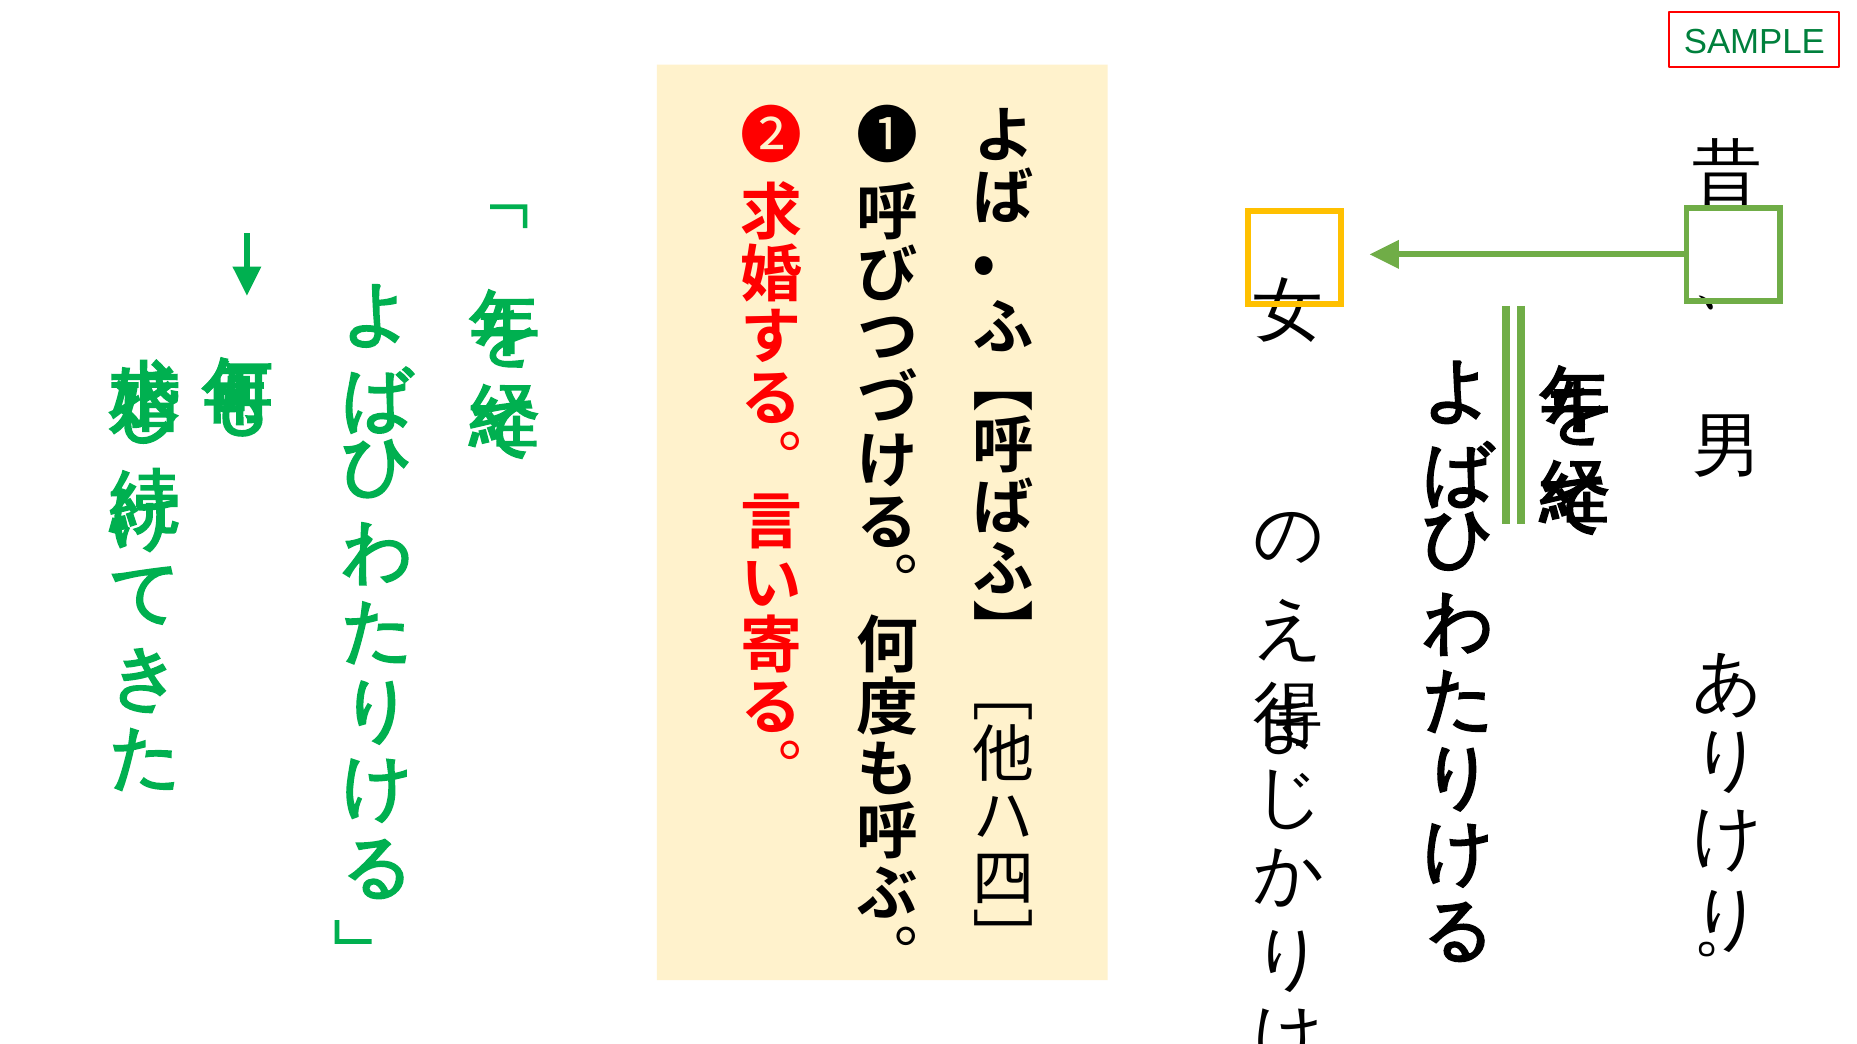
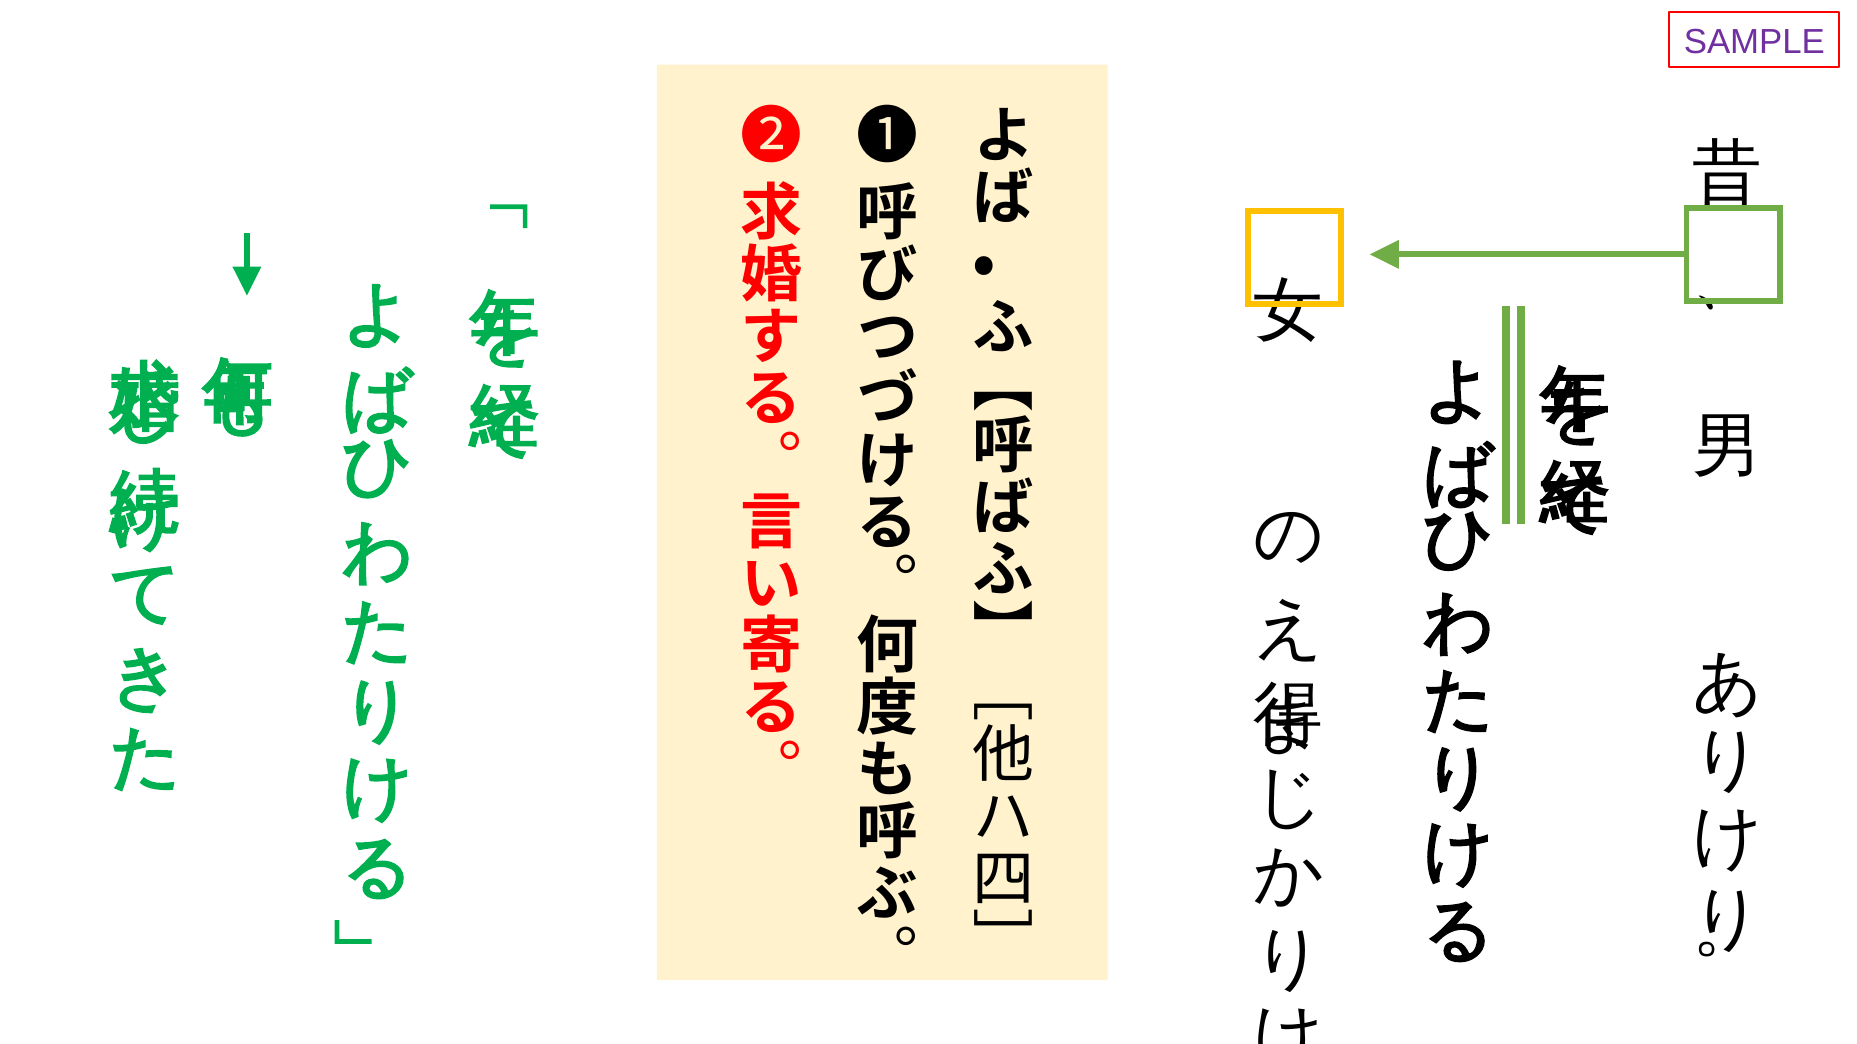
SAMPLE colour: green -> purple
